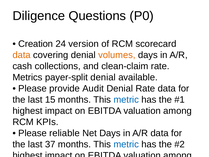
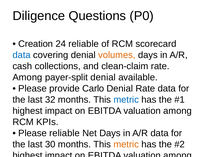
24 version: version -> reliable
data at (22, 55) colour: orange -> blue
Metrics at (27, 77): Metrics -> Among
Audit: Audit -> Carlo
15: 15 -> 32
37: 37 -> 30
metric at (126, 144) colour: blue -> orange
